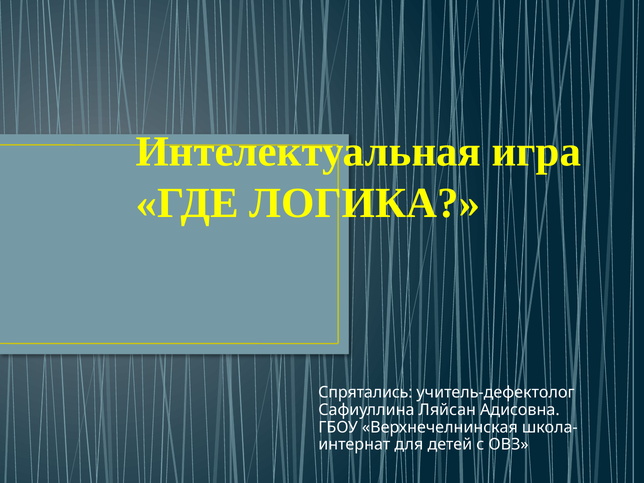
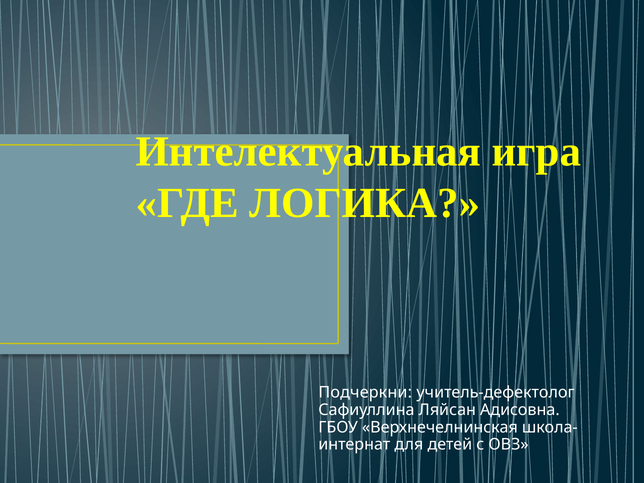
Спрятались: Спрятались -> Подчеркни
